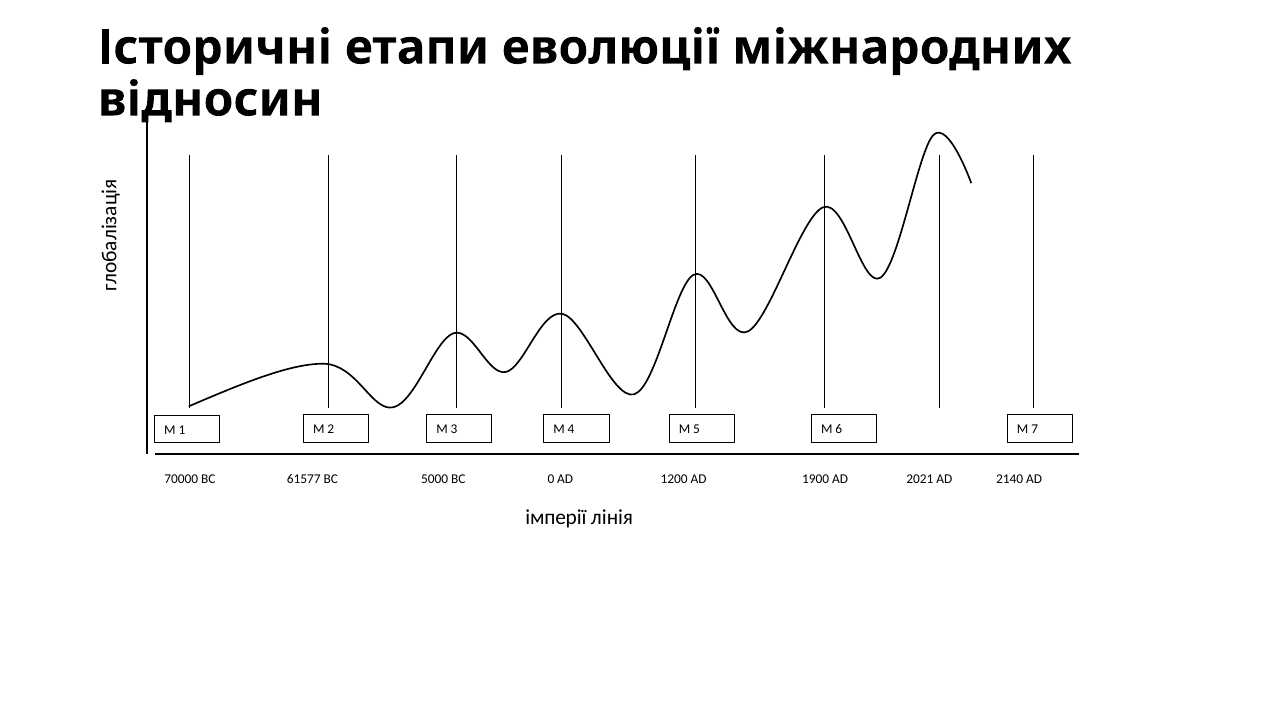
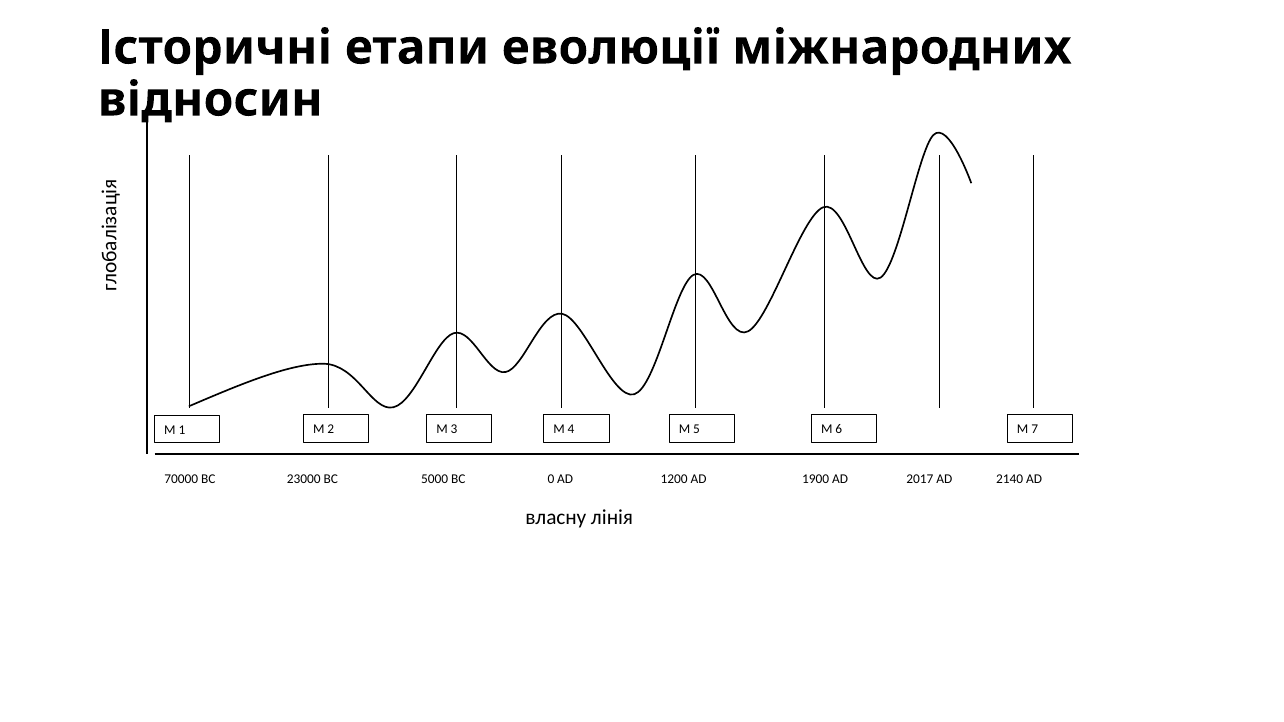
61577: 61577 -> 23000
2021: 2021 -> 2017
імперії: імперії -> власну
